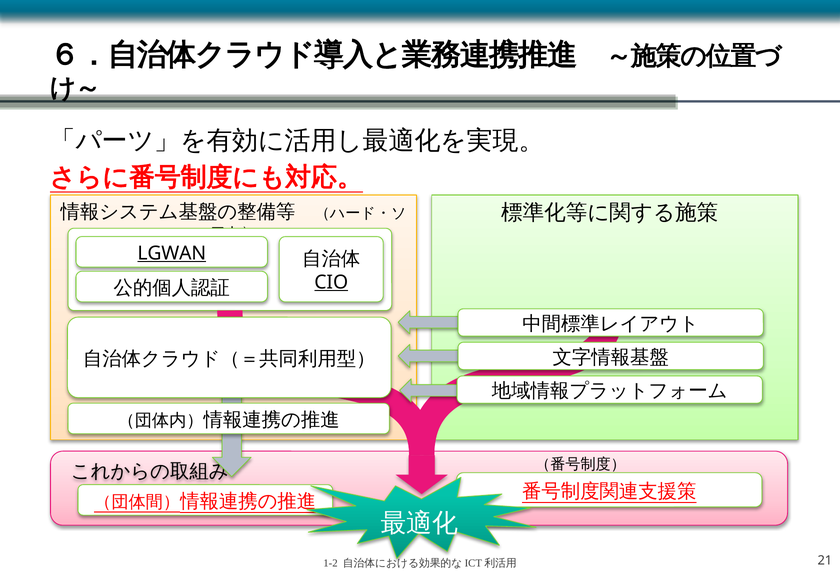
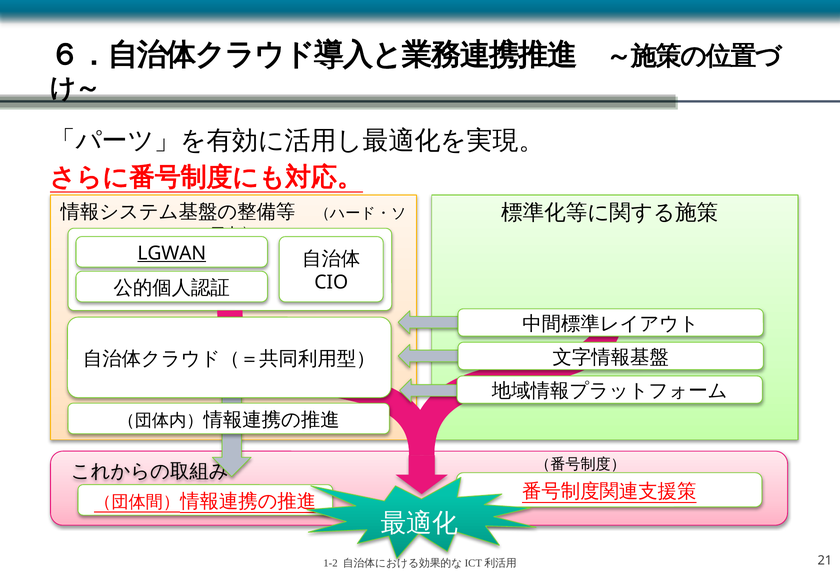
CIO underline: present -> none
